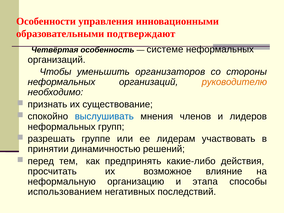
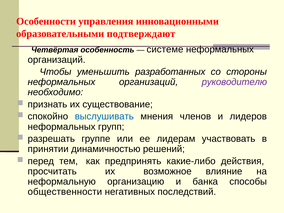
организаторов: организаторов -> разработанных
руководителю colour: orange -> purple
этапа: этапа -> банка
использованием: использованием -> общественности
